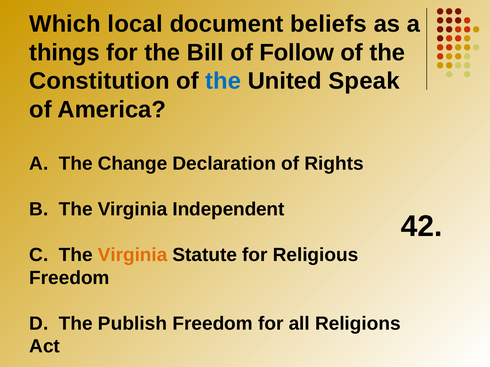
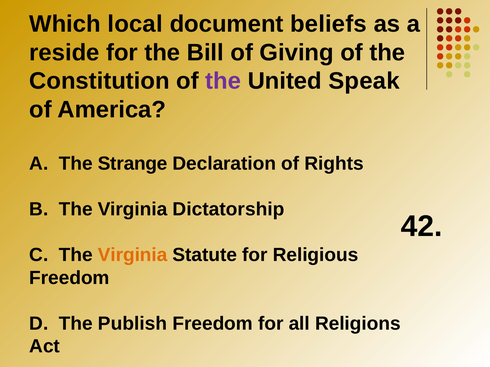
things: things -> reside
Follow: Follow -> Giving
the at (223, 81) colour: blue -> purple
Change: Change -> Strange
Independent: Independent -> Dictatorship
